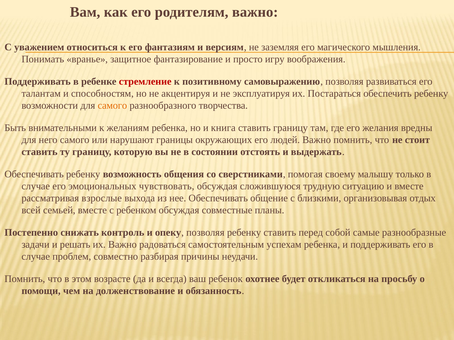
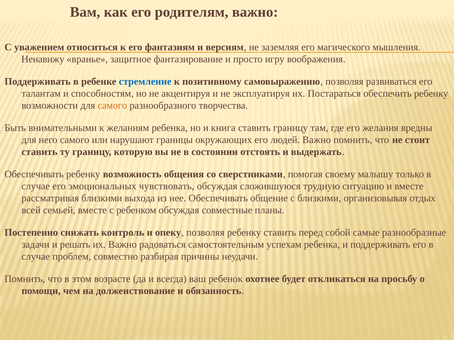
Понимать: Понимать -> Ненавижу
стремление colour: red -> blue
рассматривая взрослые: взрослые -> близкими
